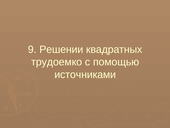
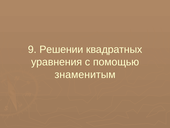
трудоемко: трудоемко -> уравнения
источниками: источниками -> знаменитым
